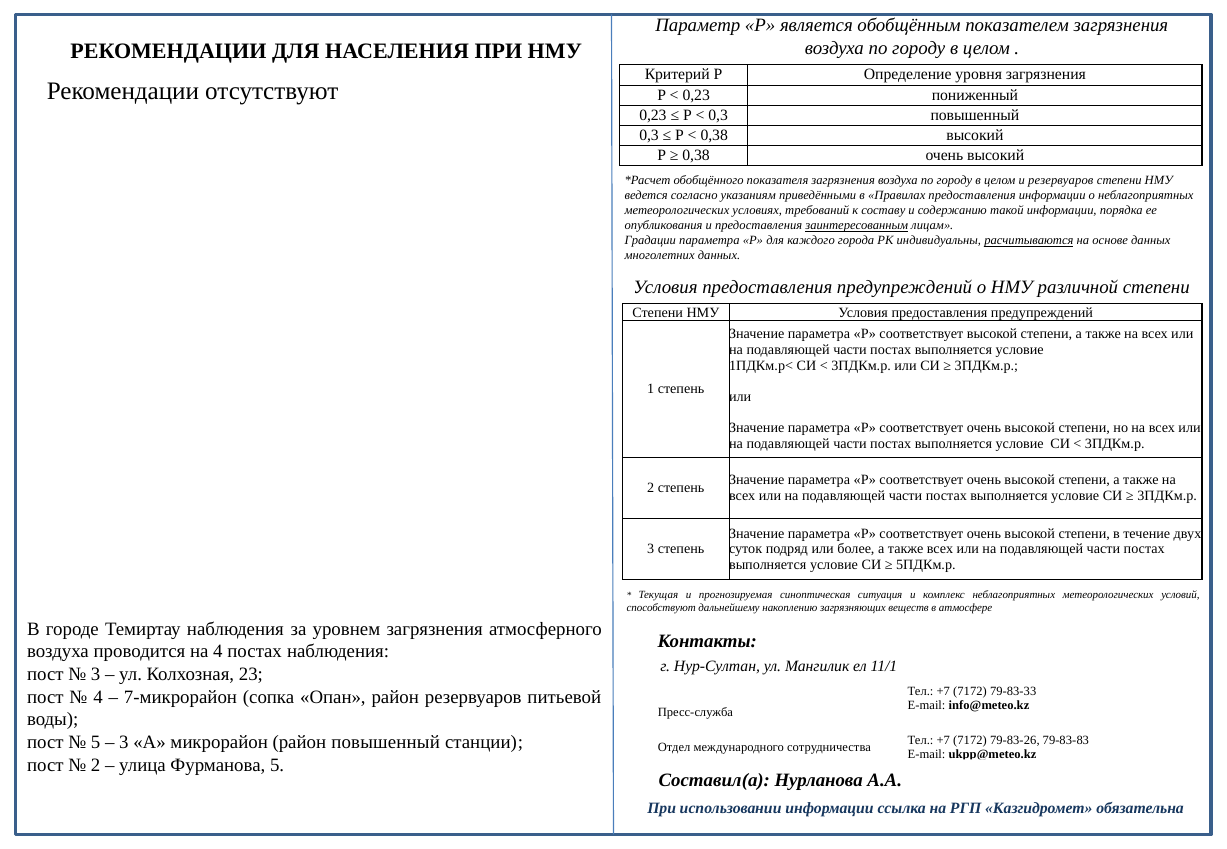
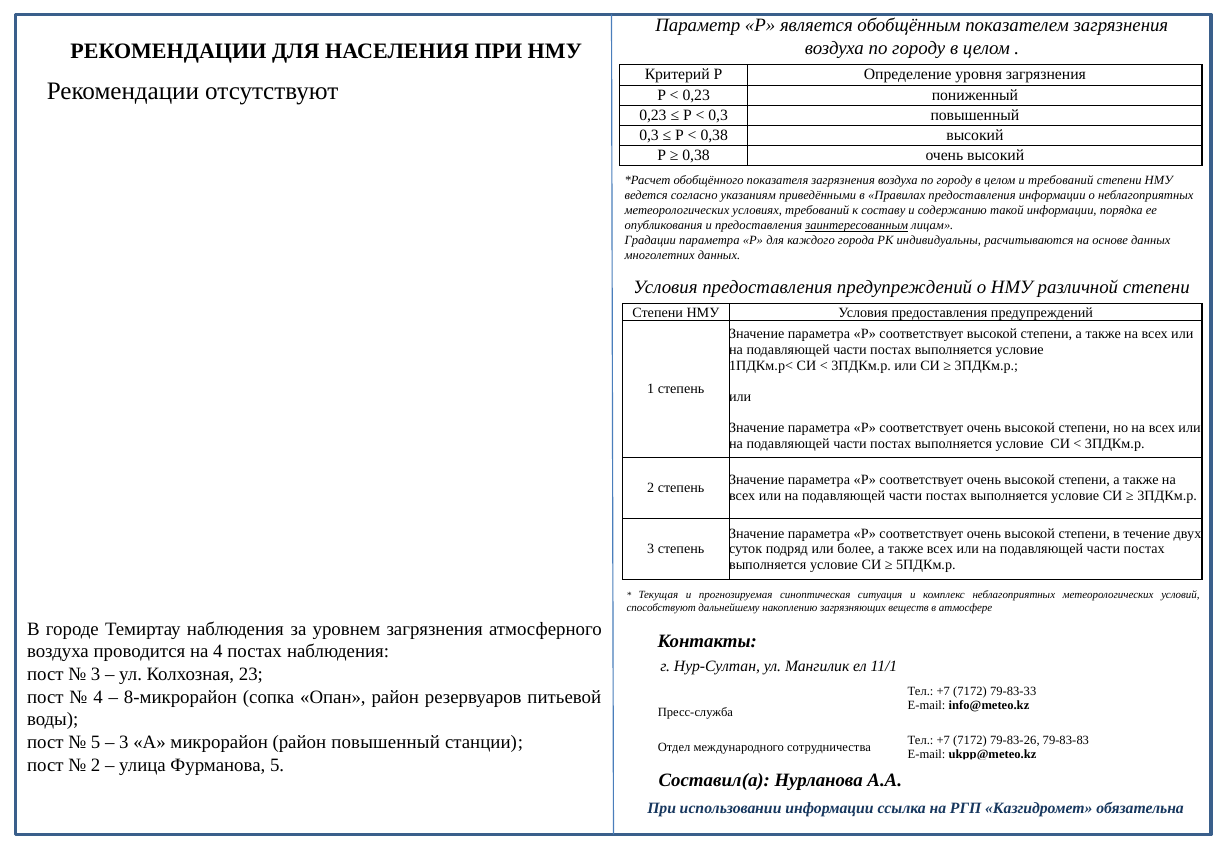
и резервуаров: резервуаров -> требований
расчитываются underline: present -> none
7-микрорайон: 7-микрорайон -> 8-микрорайон
